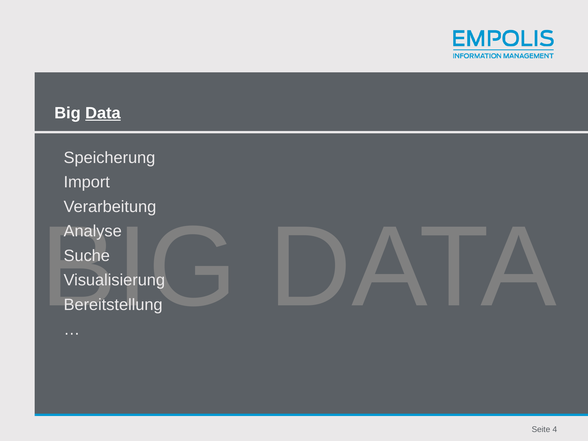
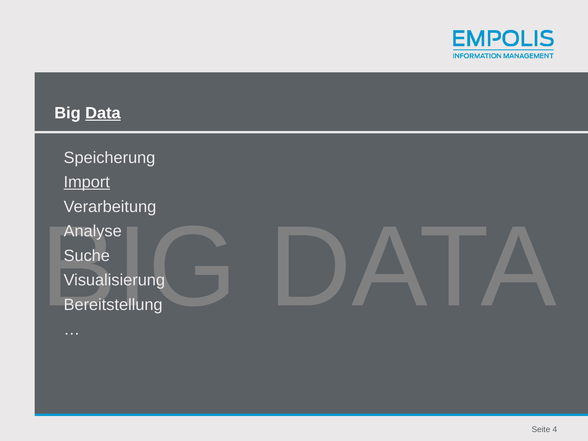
Import underline: none -> present
